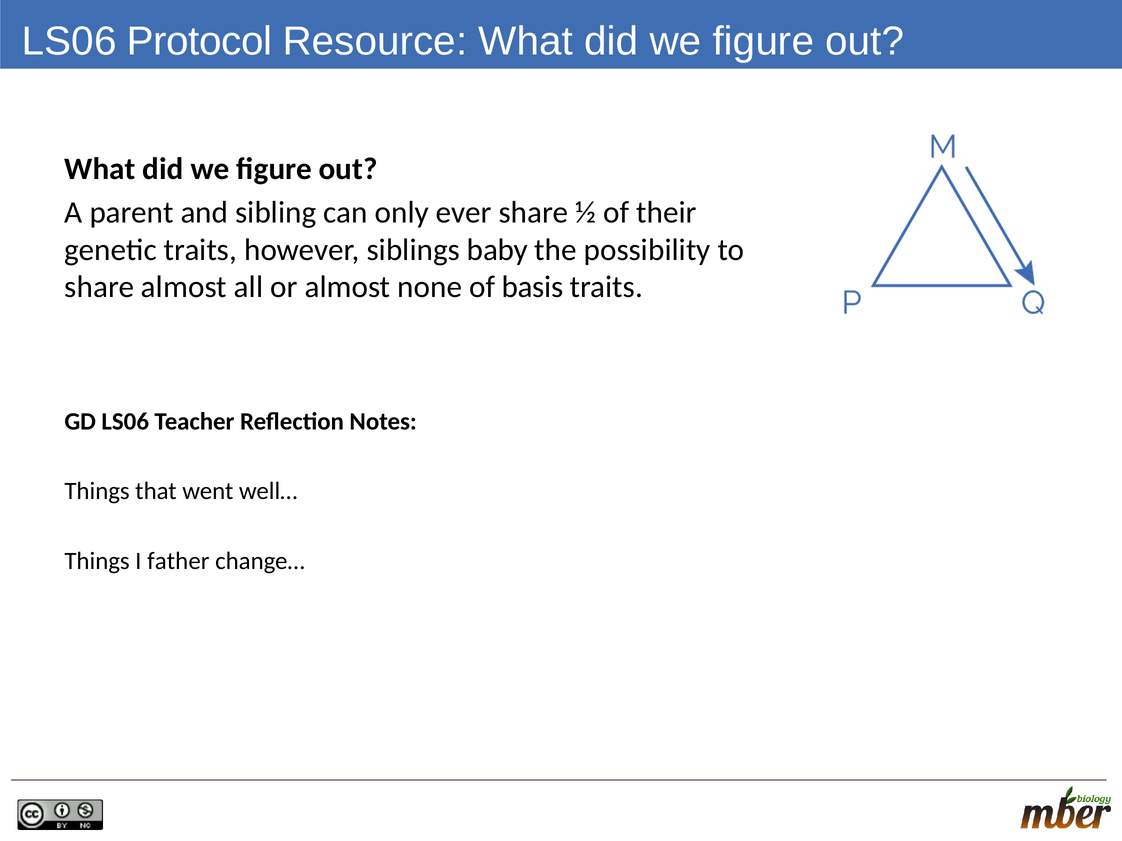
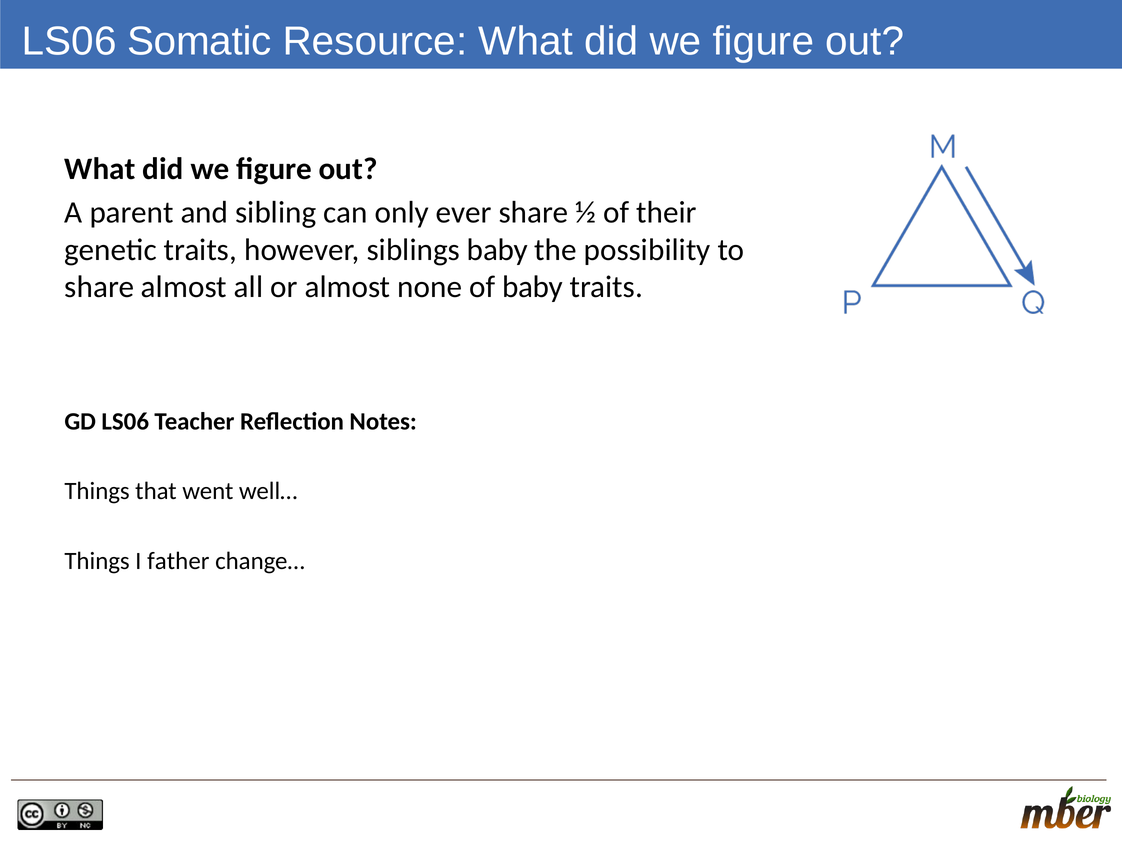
Protocol: Protocol -> Somatic
of basis: basis -> baby
